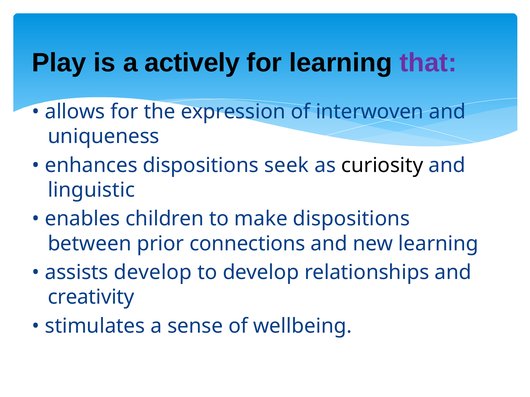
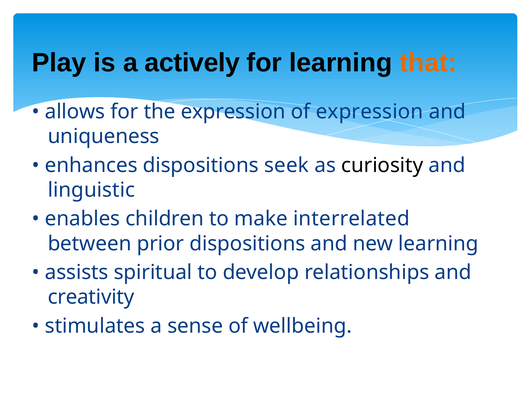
that colour: purple -> orange
of interwoven: interwoven -> expression
make dispositions: dispositions -> interrelated
prior connections: connections -> dispositions
assists develop: develop -> spiritual
